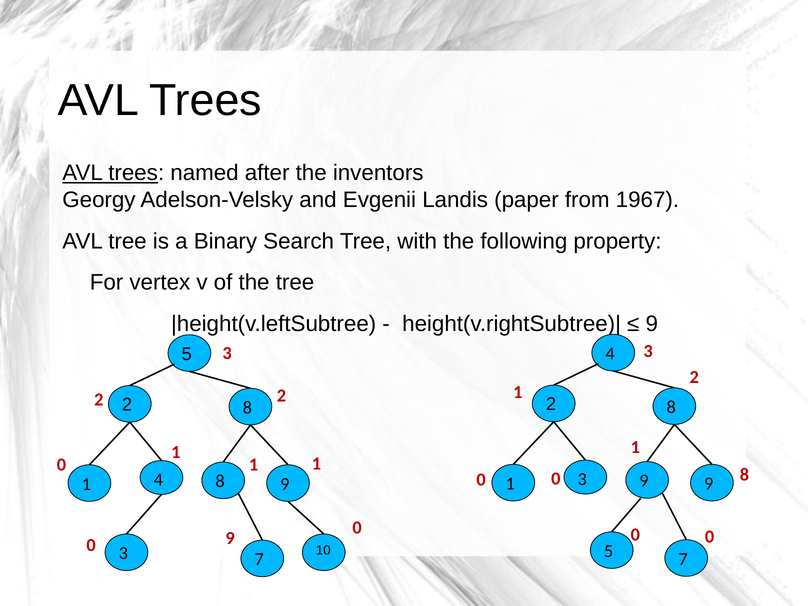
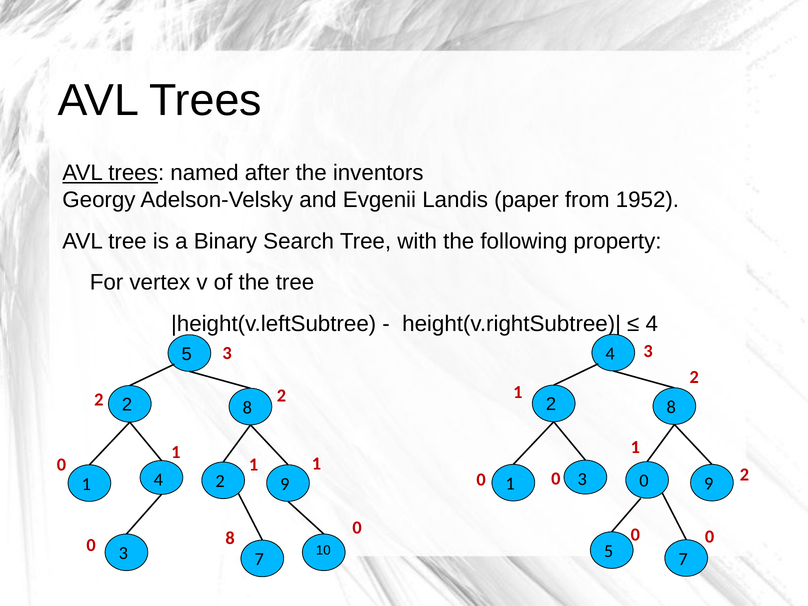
1967: 1967 -> 1952
9 at (652, 324): 9 -> 4
0 8: 8 -> 2
3 9: 9 -> 0
4 8: 8 -> 2
0 9: 9 -> 8
